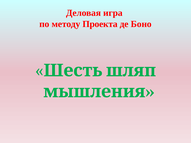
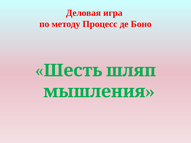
Проекта: Проекта -> Процесс
